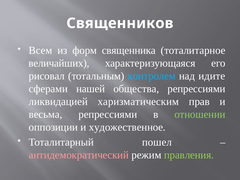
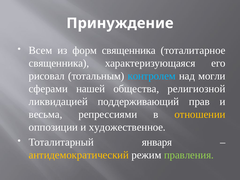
Священников: Священников -> Принуждение
величайших at (59, 63): величайших -> священника
идите: идите -> могли
общества репрессиями: репрессиями -> религиозной
харизматическим: харизматическим -> поддерживающий
отношении colour: light green -> yellow
пошел: пошел -> января
антидемократический colour: pink -> yellow
